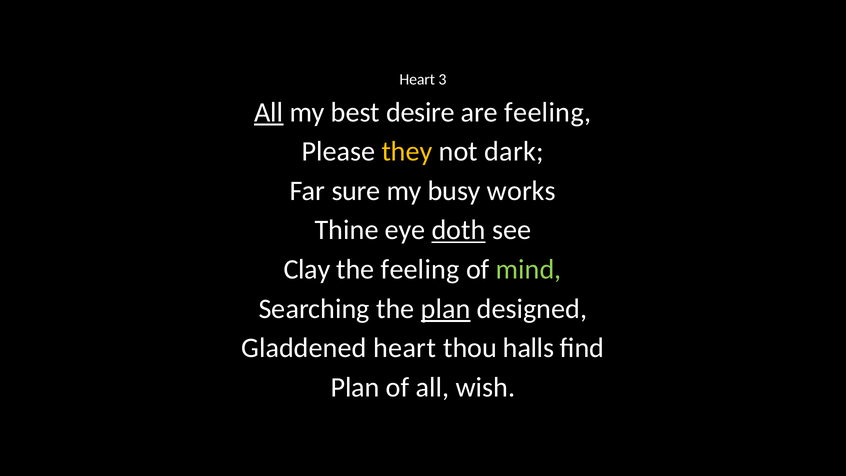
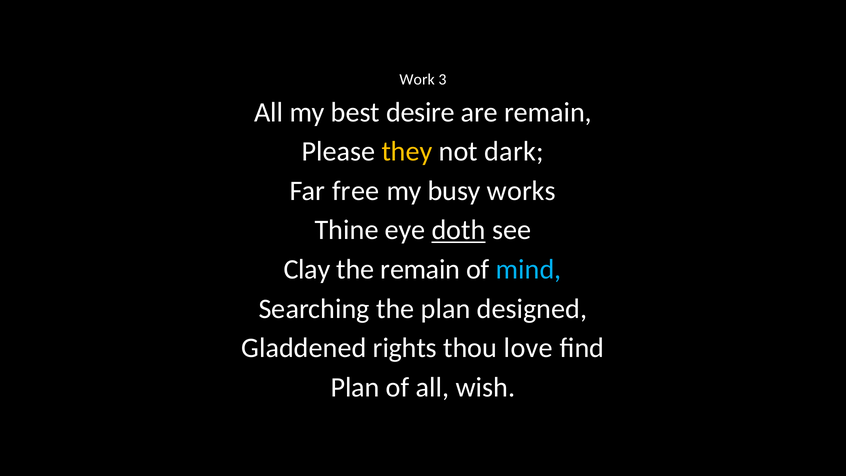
Heart at (417, 80): Heart -> Work
All at (269, 112) underline: present -> none
are feeling: feeling -> remain
sure: sure -> free
the feeling: feeling -> remain
mind colour: light green -> light blue
plan at (446, 309) underline: present -> none
Gladdened heart: heart -> rights
halls: halls -> love
